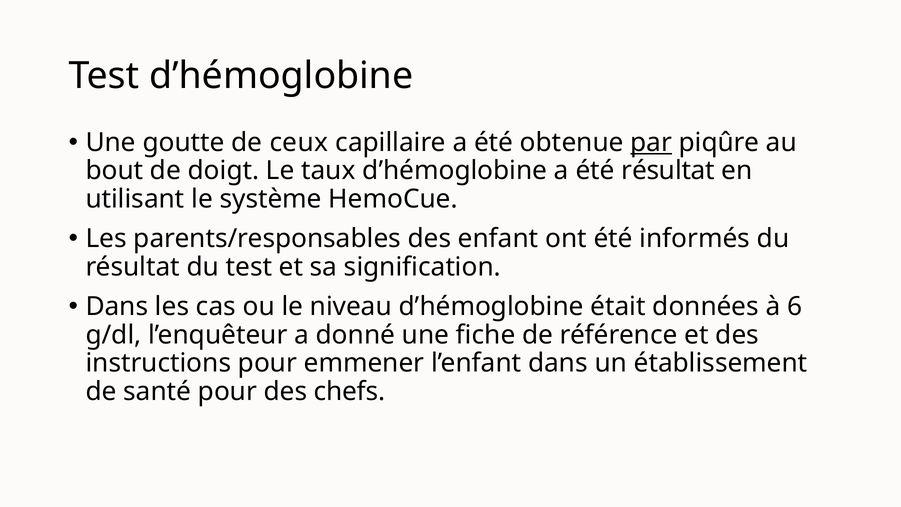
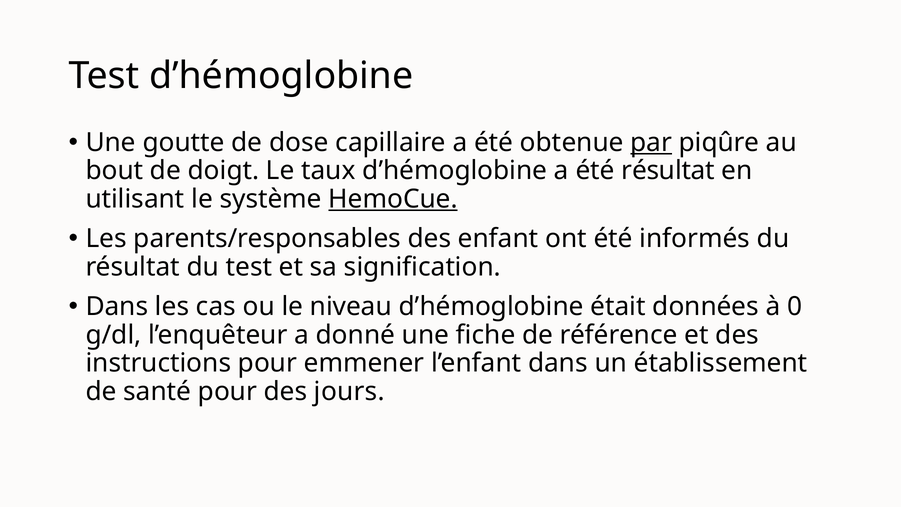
ceux: ceux -> dose
HemoCue underline: none -> present
6: 6 -> 0
chefs: chefs -> jours
